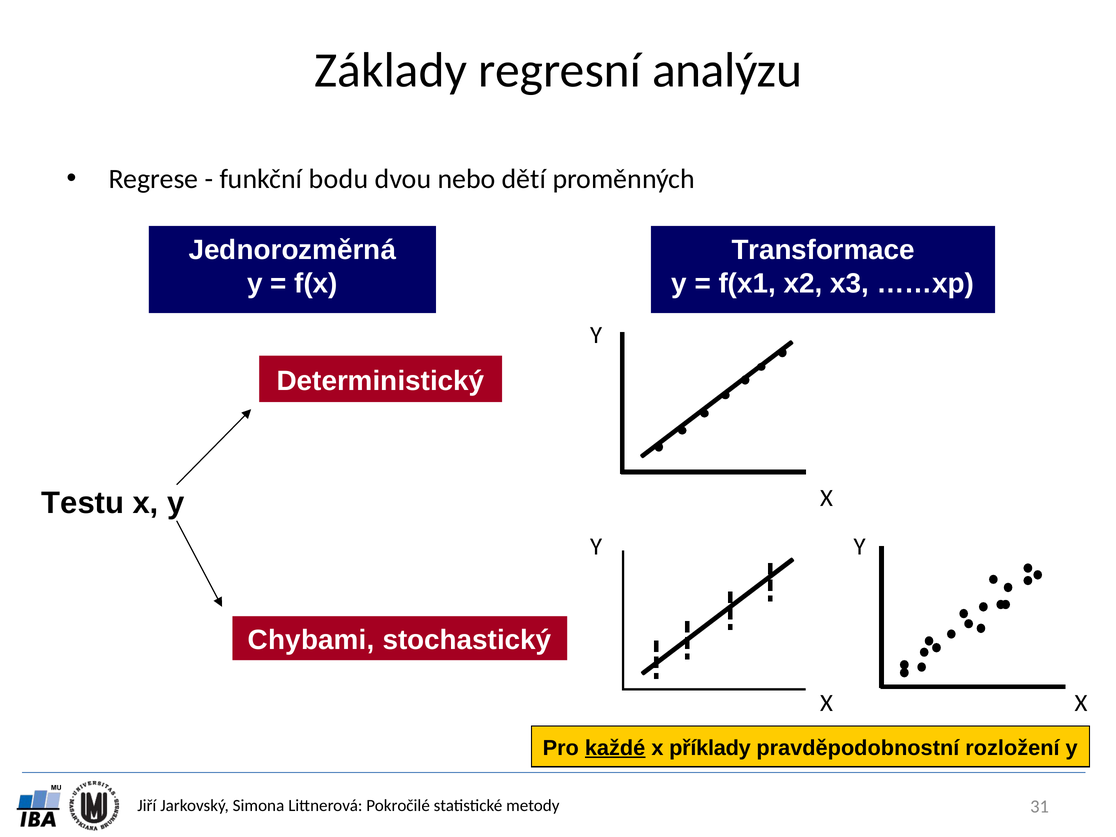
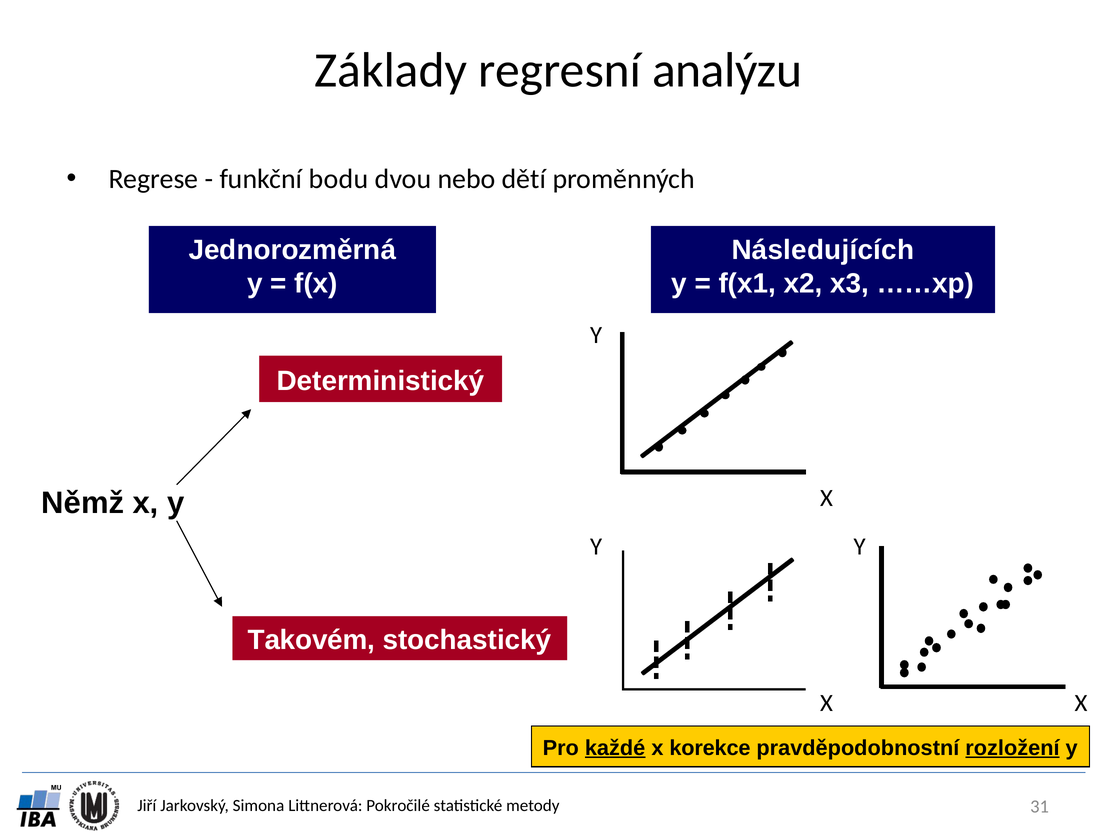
Transformace: Transformace -> Následujících
Testu: Testu -> Němž
Chybami: Chybami -> Takovém
příklady: příklady -> korekce
rozložení underline: none -> present
